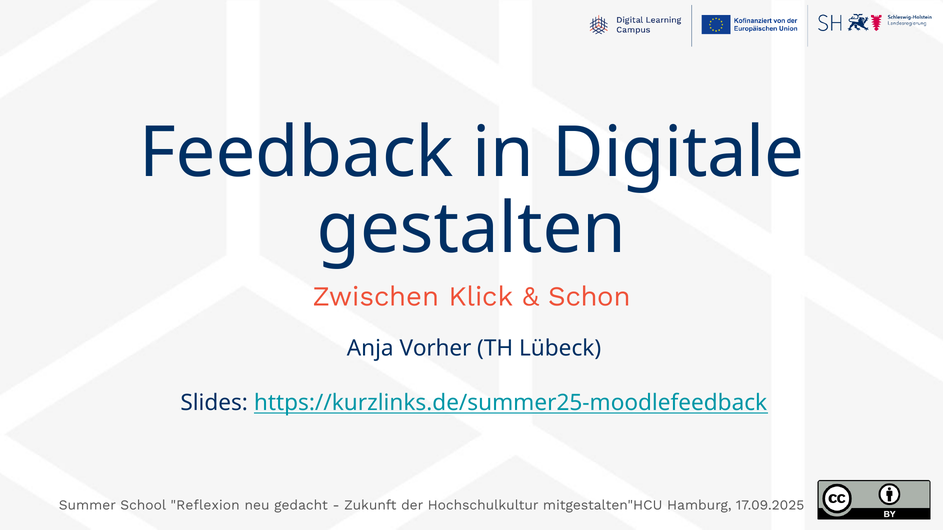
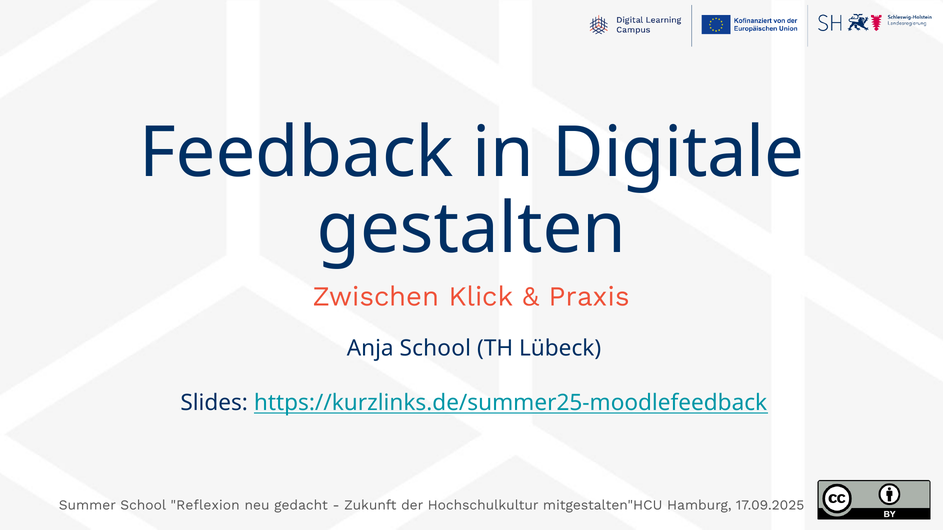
Schon: Schon -> Praxis
Anja Vorher: Vorher -> School
